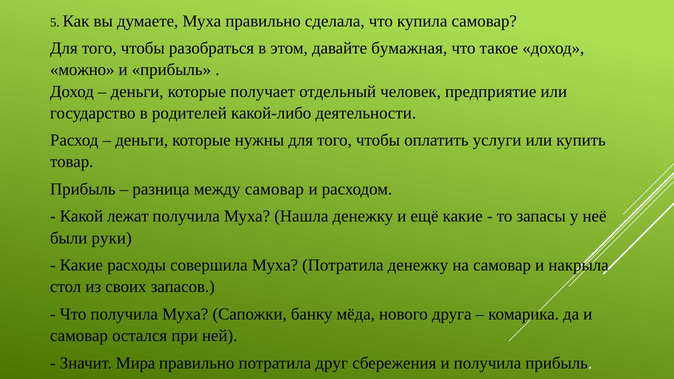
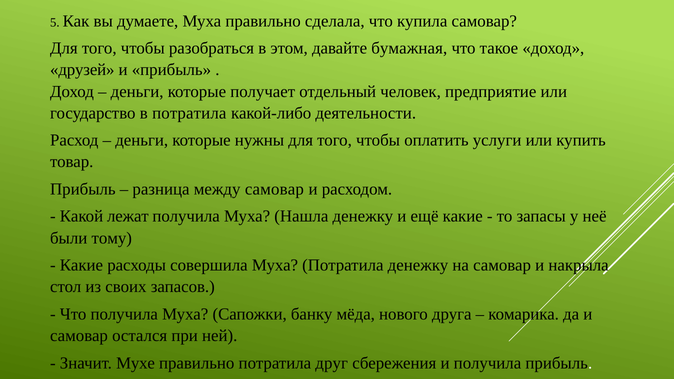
можно: можно -> друзей
в родителей: родителей -> потратила
руки: руки -> тому
Мира: Мира -> Мухе
